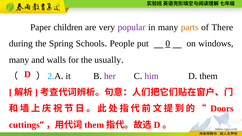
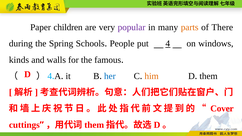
put 0: 0 -> 4
many at (19, 60): many -> kinds
usually: usually -> famous
2 at (50, 76): 2 -> 4
her colour: purple -> blue
him colour: purple -> orange
Doors: Doors -> Cover
